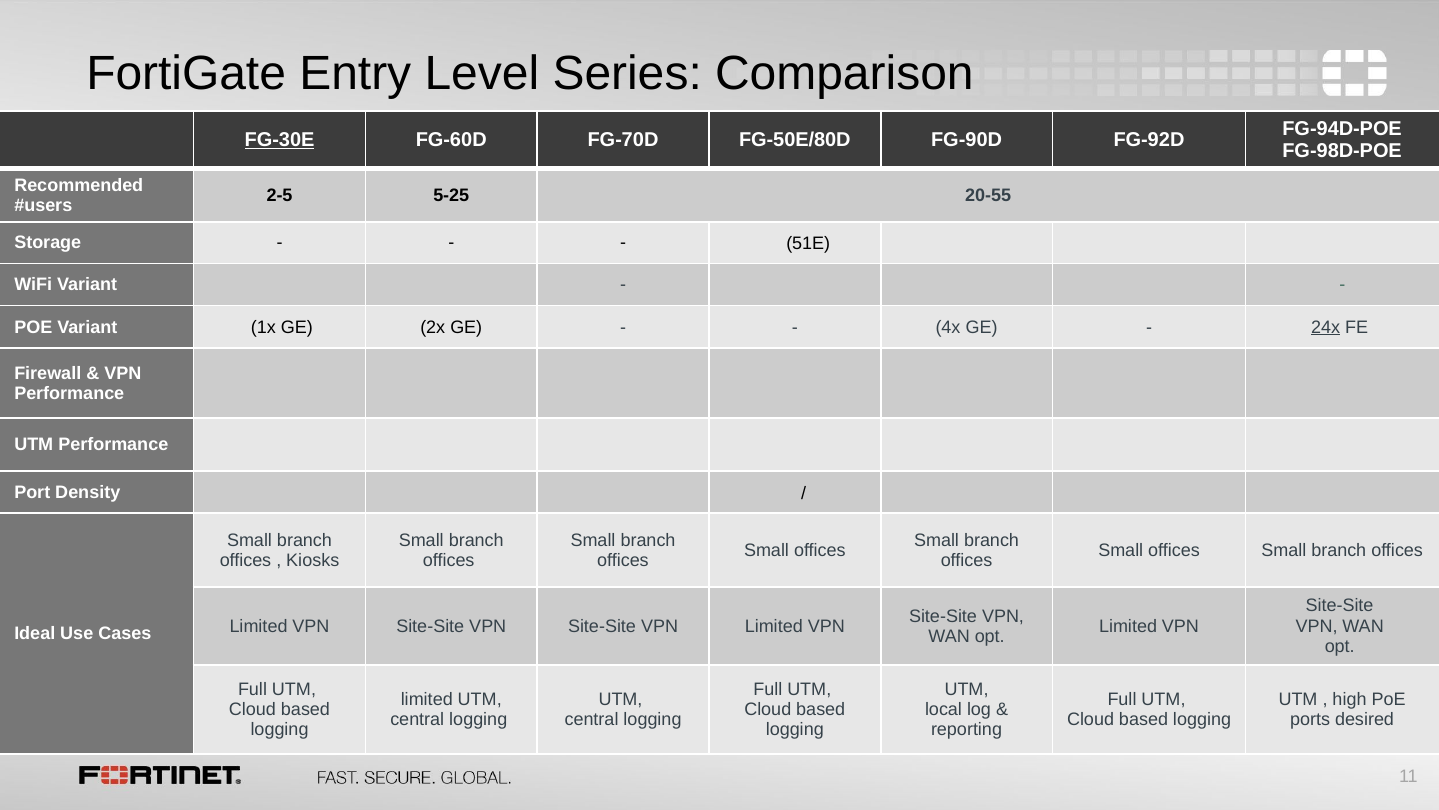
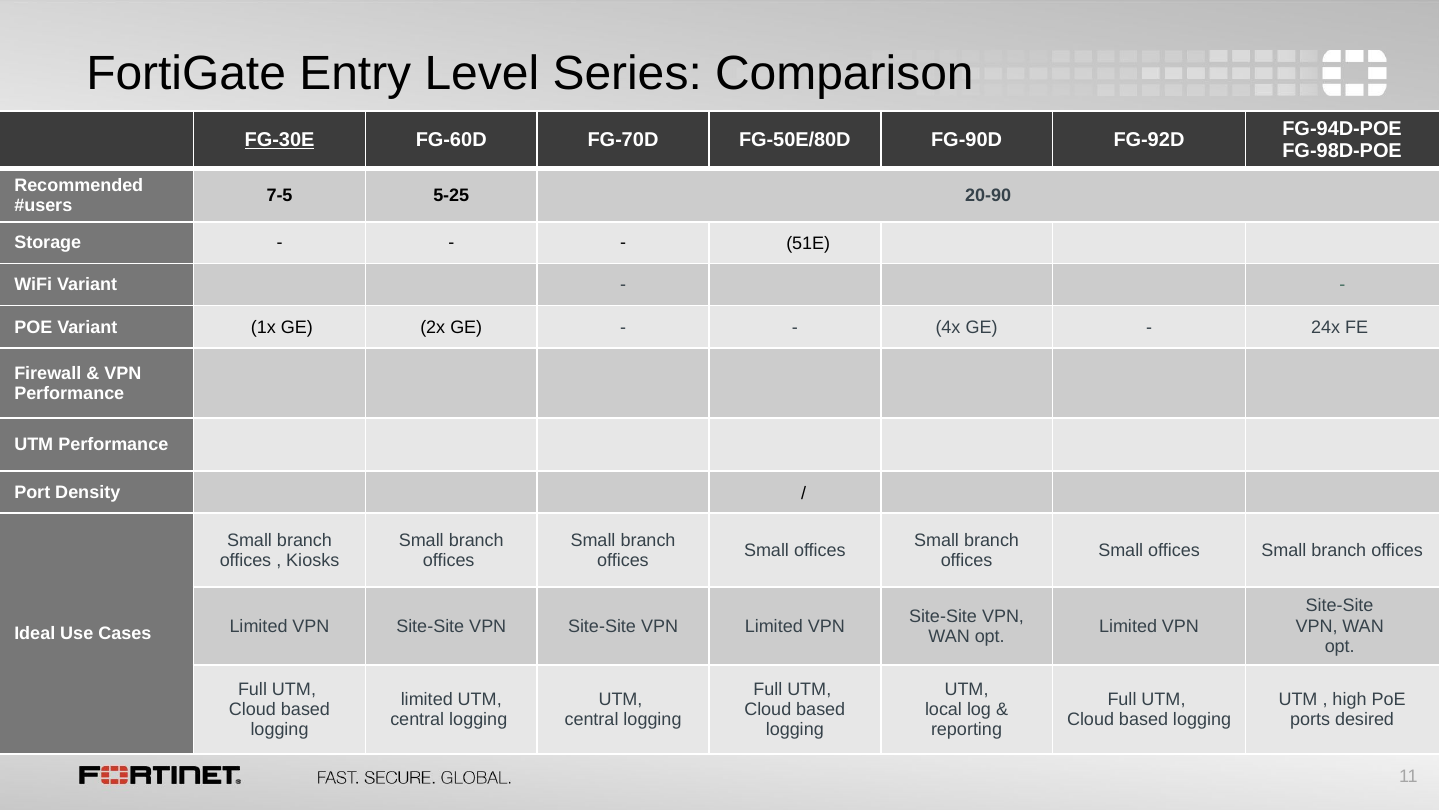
2-5: 2-5 -> 7-5
20-55: 20-55 -> 20-90
24x underline: present -> none
